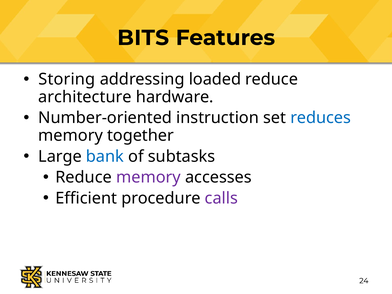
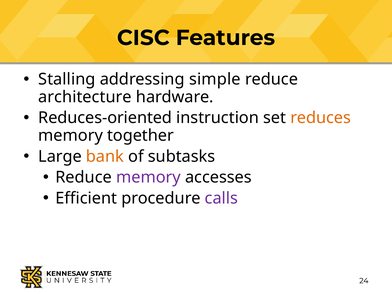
BITS: BITS -> CISC
Storing: Storing -> Stalling
loaded: loaded -> simple
Number-oriented: Number-oriented -> Reduces-oriented
reduces colour: blue -> orange
bank colour: blue -> orange
